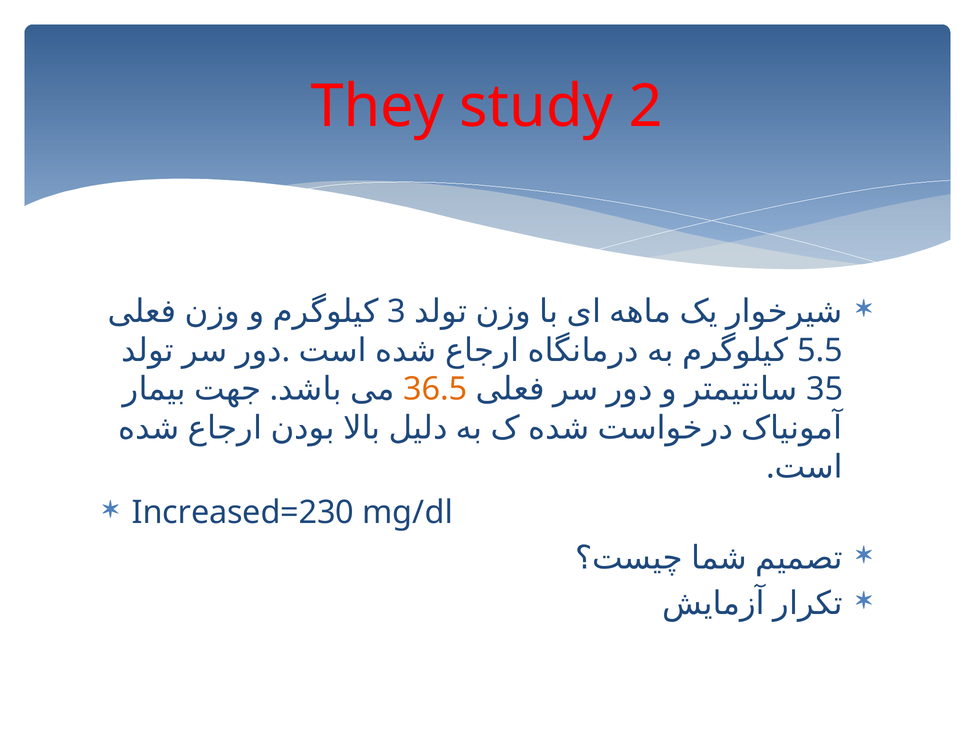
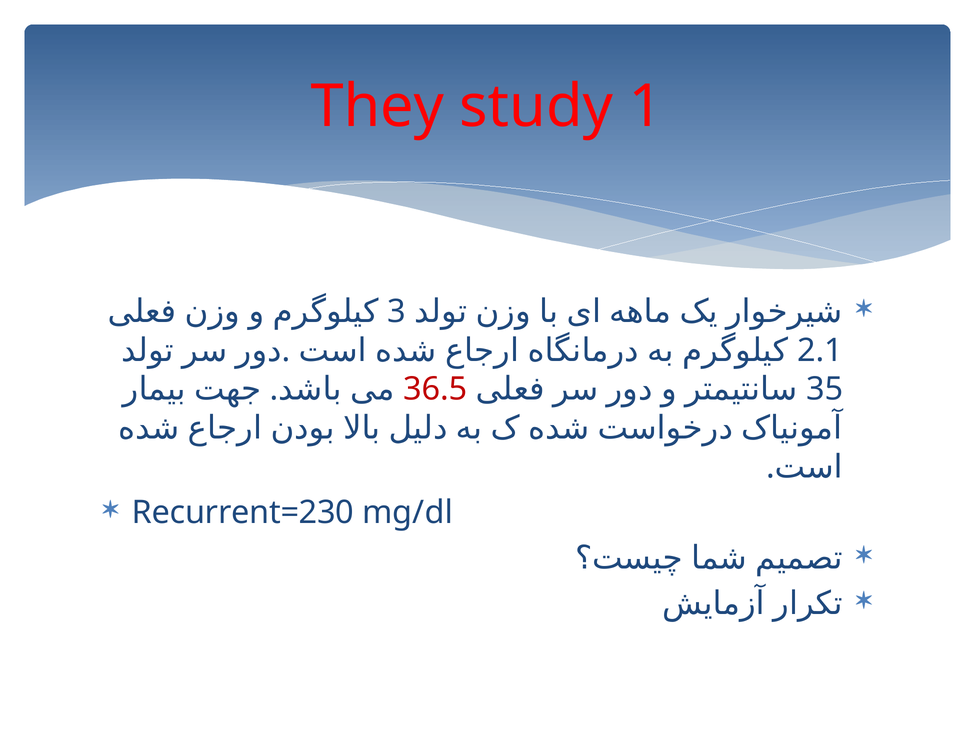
2: 2 -> 1
5.5: 5.5 -> 2.1
36.5 colour: orange -> red
Increased=230: Increased=230 -> Recurrent=230
